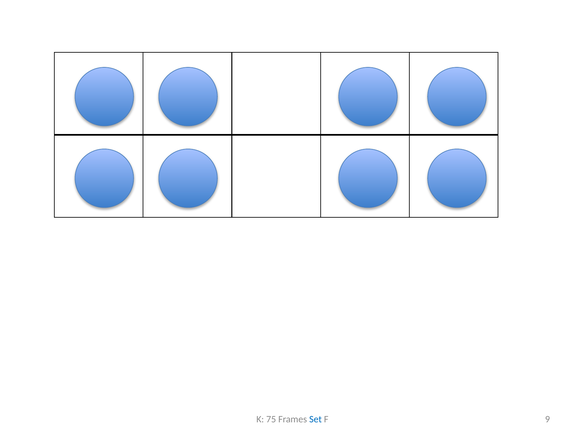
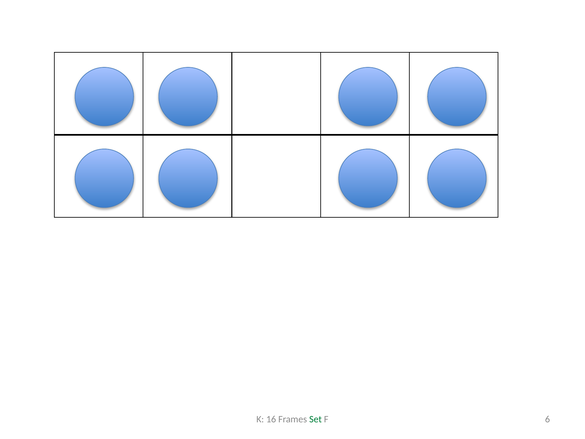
75: 75 -> 16
Set colour: blue -> green
9: 9 -> 6
